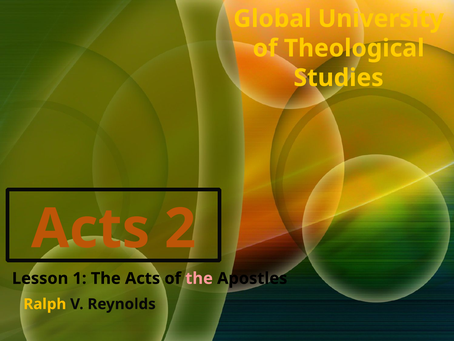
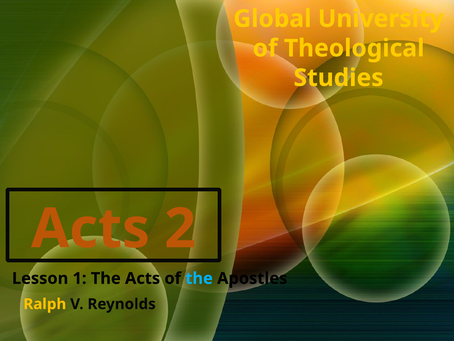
the at (199, 278) colour: pink -> light blue
